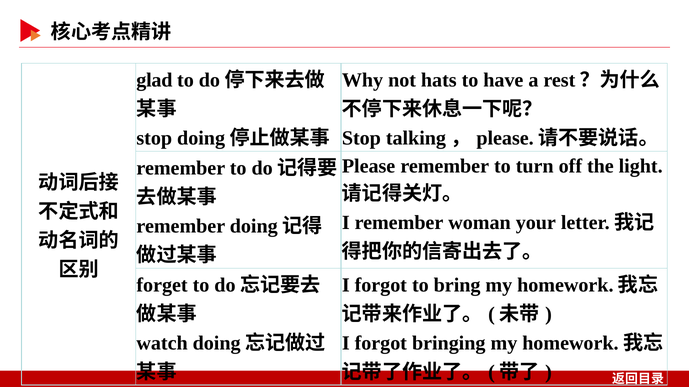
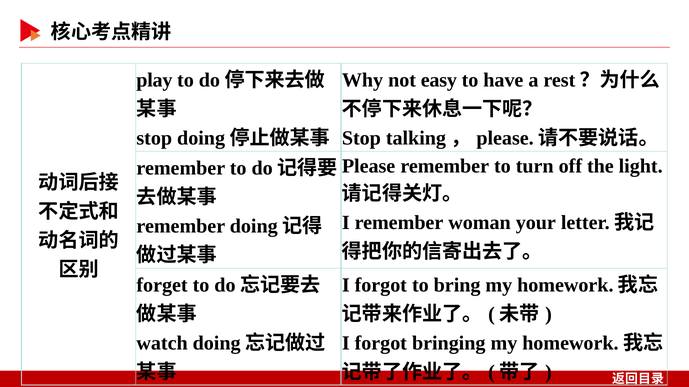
glad: glad -> play
hats: hats -> easy
